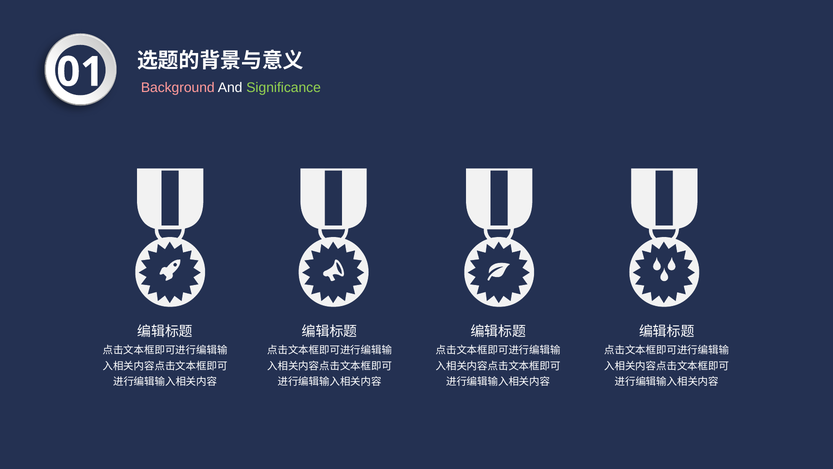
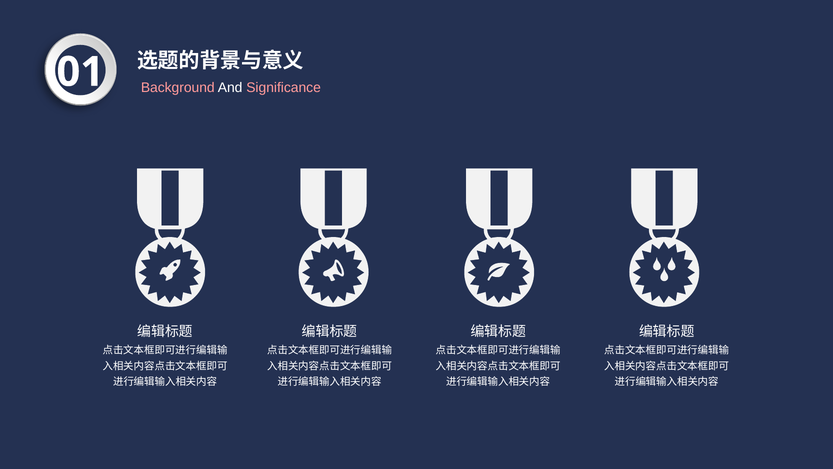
Significance colour: light green -> pink
